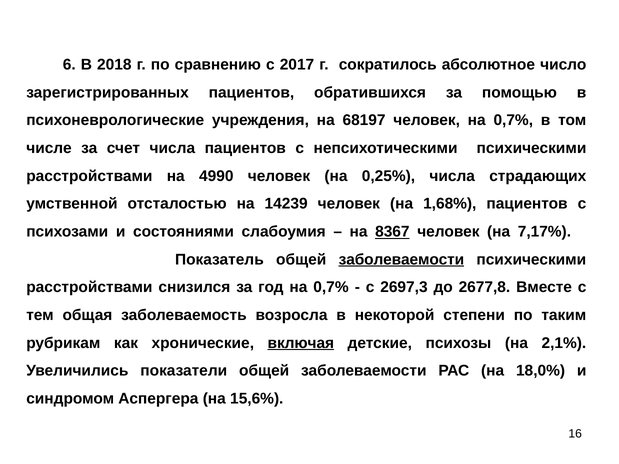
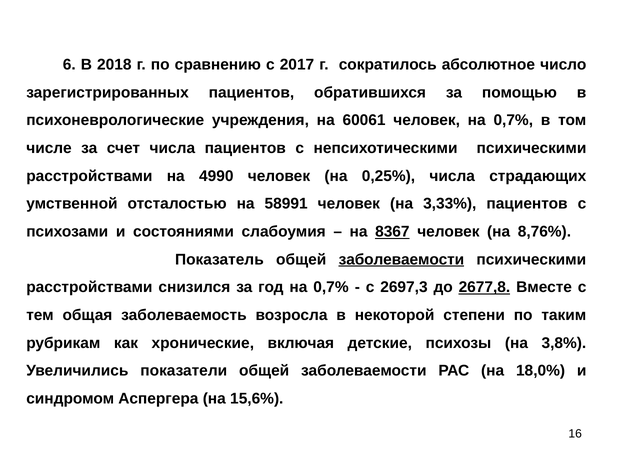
68197: 68197 -> 60061
14239: 14239 -> 58991
1,68%: 1,68% -> 3,33%
7,17%: 7,17% -> 8,76%
2677,8 underline: none -> present
включая underline: present -> none
2,1%: 2,1% -> 3,8%
